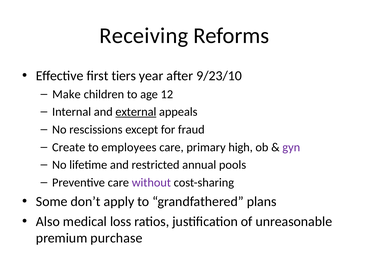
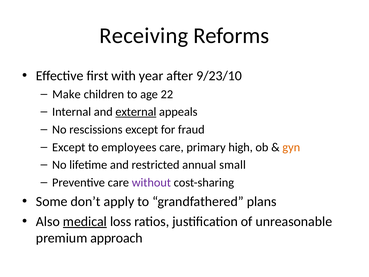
tiers: tiers -> with
12: 12 -> 22
Create at (69, 147): Create -> Except
gyn colour: purple -> orange
pools: pools -> small
medical underline: none -> present
purchase: purchase -> approach
